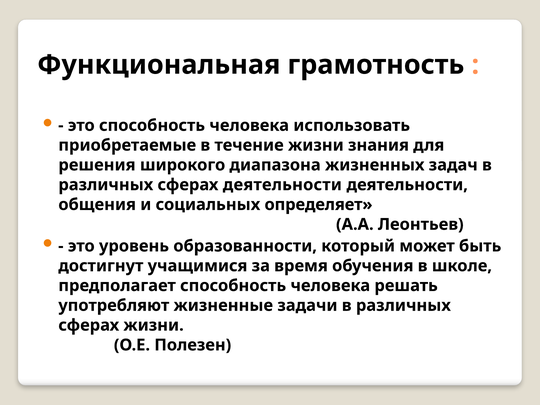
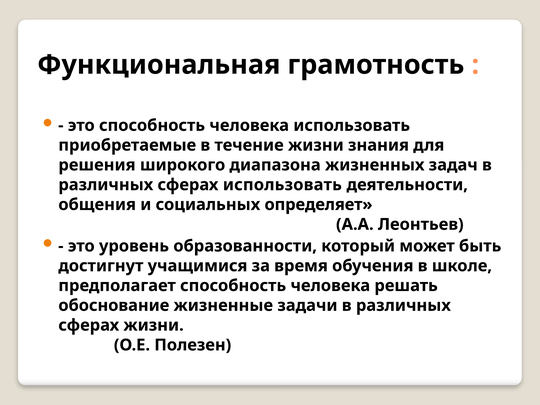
сферах деятельности: деятельности -> использовать
употребляют: употребляют -> обоснование
